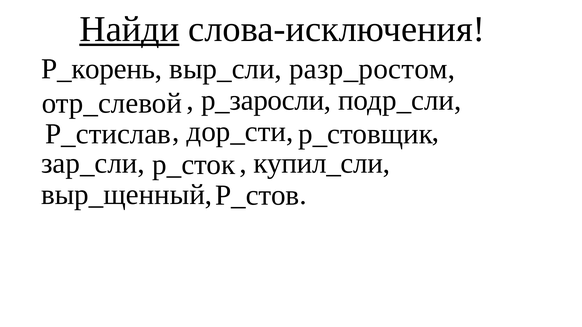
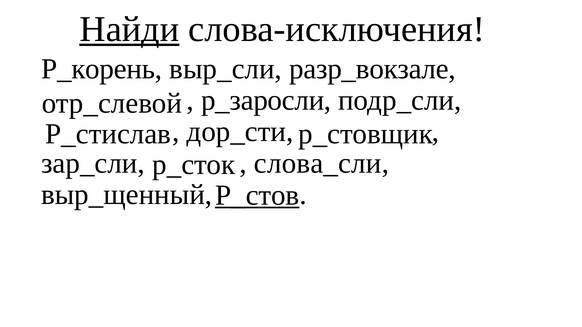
разр_ростом: разр_ростом -> разр_вокзале
купил_сли: купил_сли -> слова_сли
Р_стов underline: none -> present
